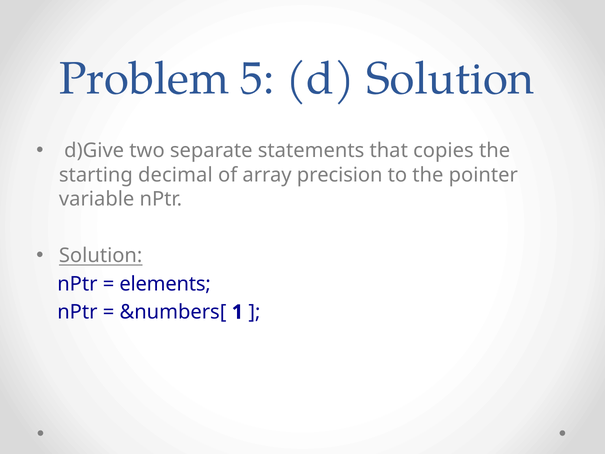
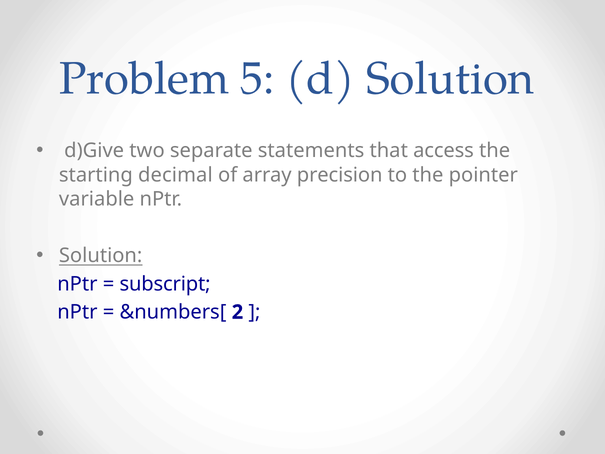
copies: copies -> access
elements: elements -> subscript
1: 1 -> 2
